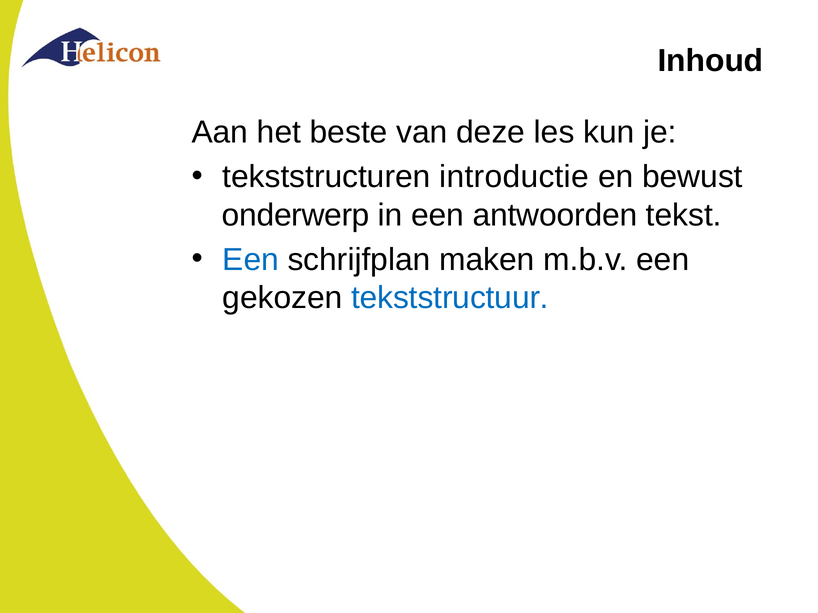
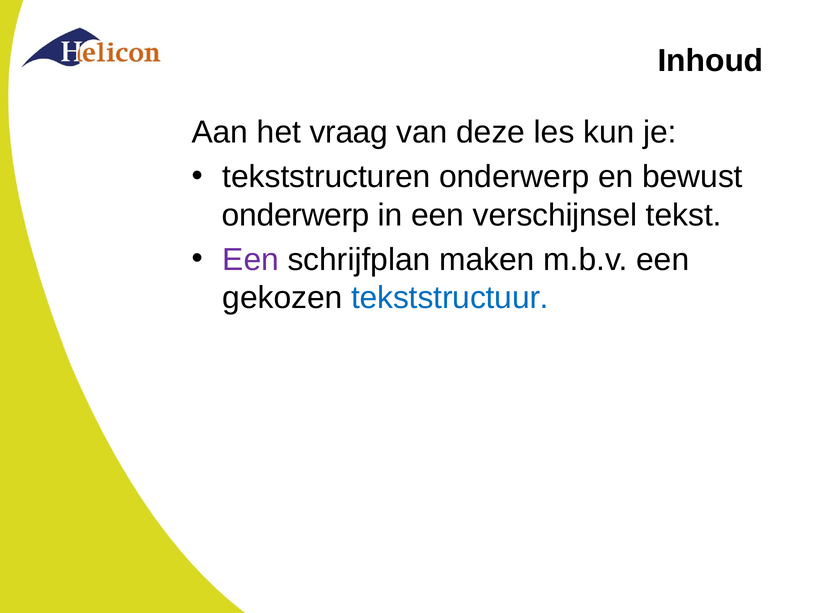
beste: beste -> vraag
tekststructuren introductie: introductie -> onderwerp
antwoorden: antwoorden -> verschijnsel
Een at (251, 260) colour: blue -> purple
